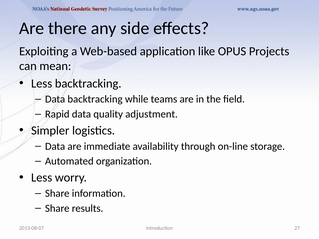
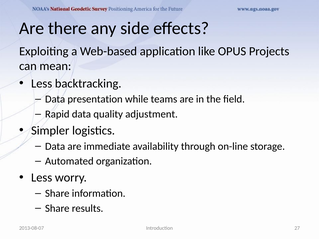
Data backtracking: backtracking -> presentation
